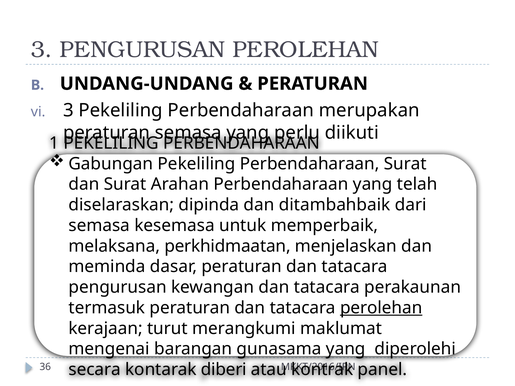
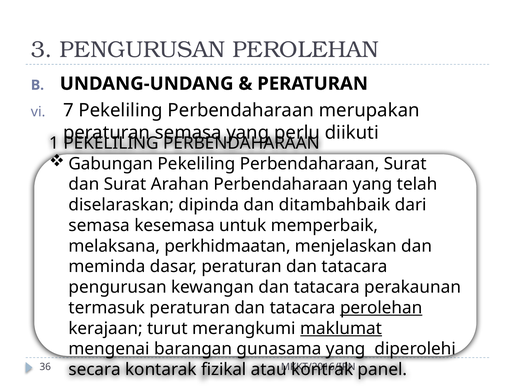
3 at (68, 110): 3 -> 7
maklumat underline: none -> present
diberi: diberi -> fizikal
